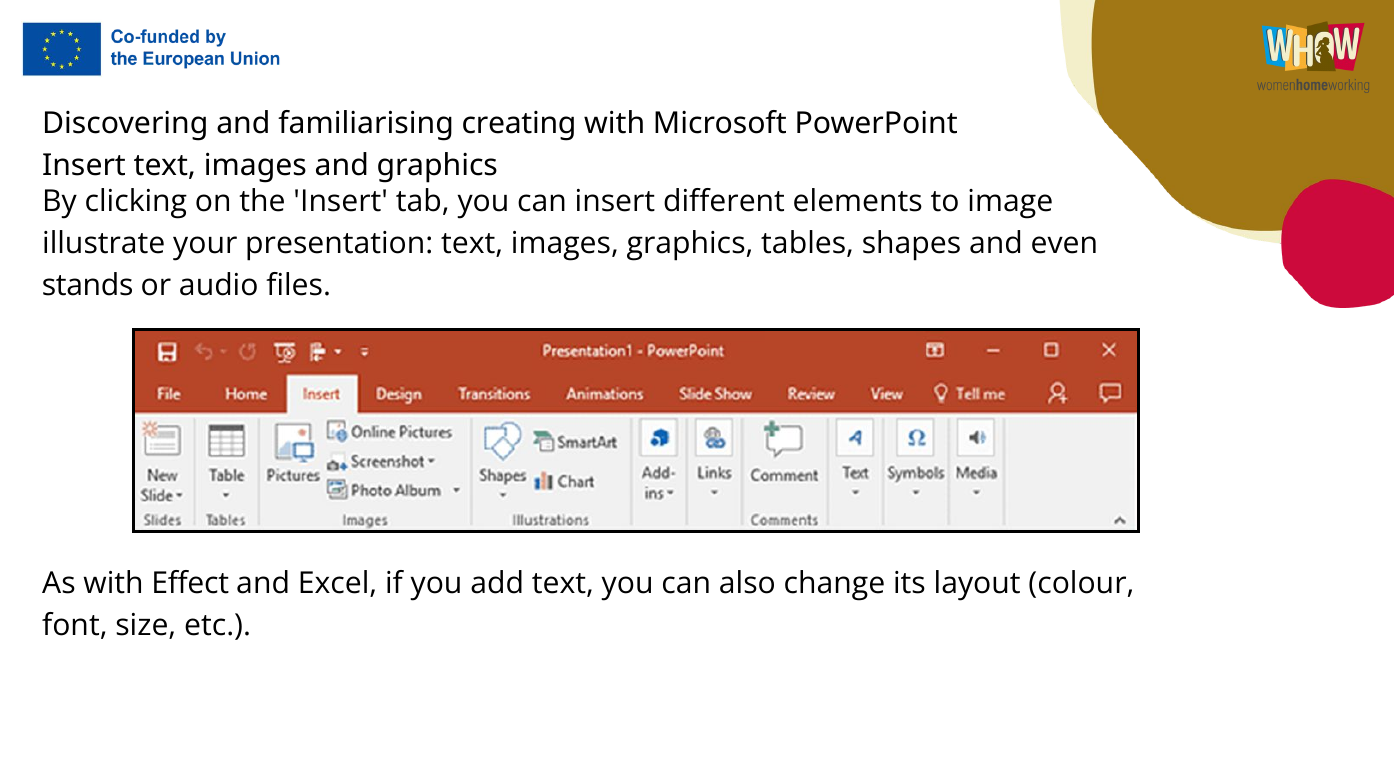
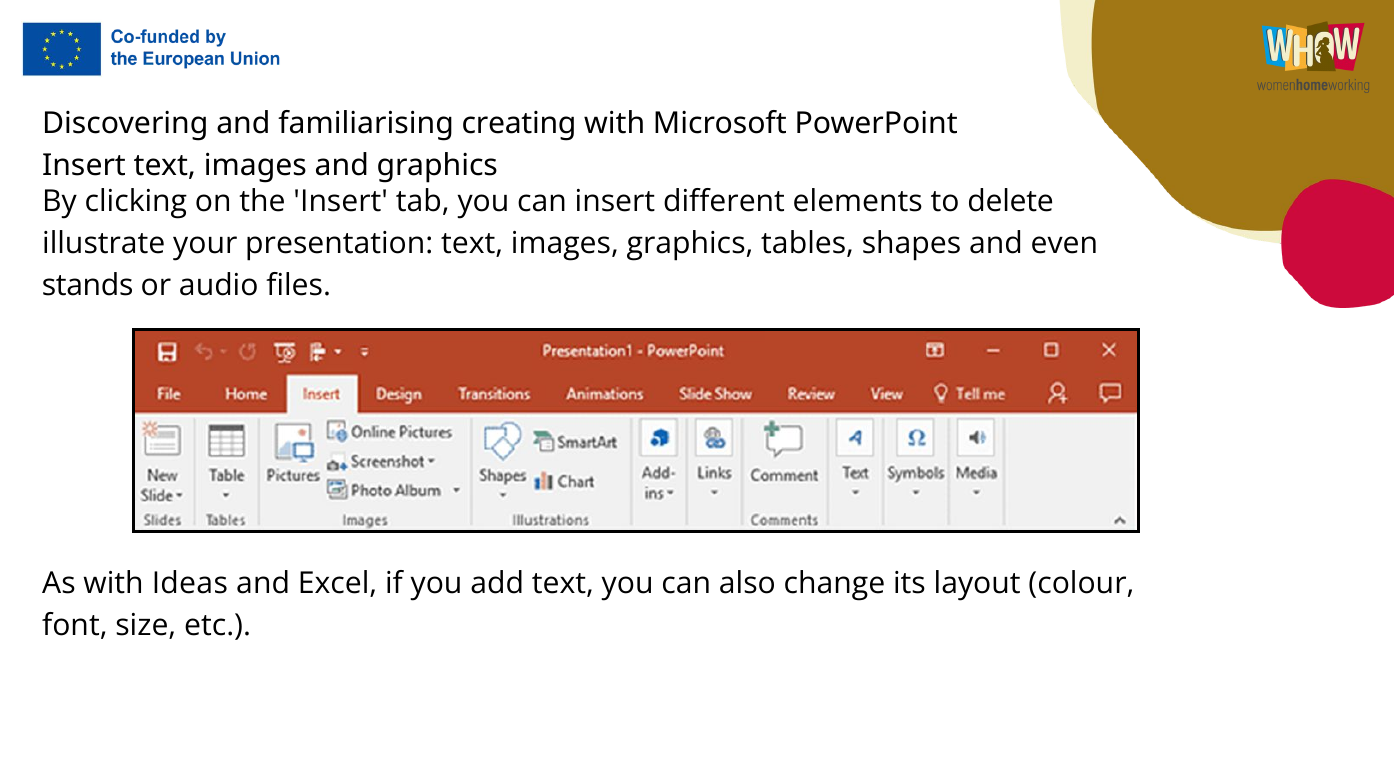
image: image -> delete
Effect: Effect -> Ideas
